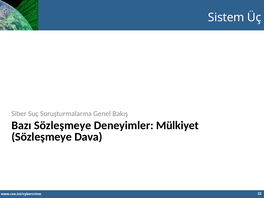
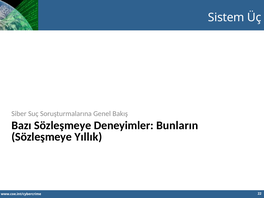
Mülkiyet: Mülkiyet -> Bunların
Dava: Dava -> Yıllık
